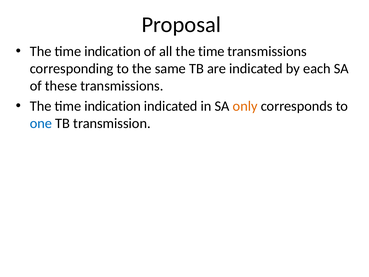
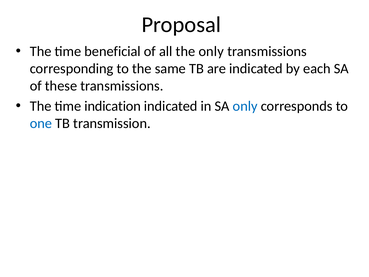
indication at (113, 51): indication -> beneficial
all the time: time -> only
only at (245, 106) colour: orange -> blue
